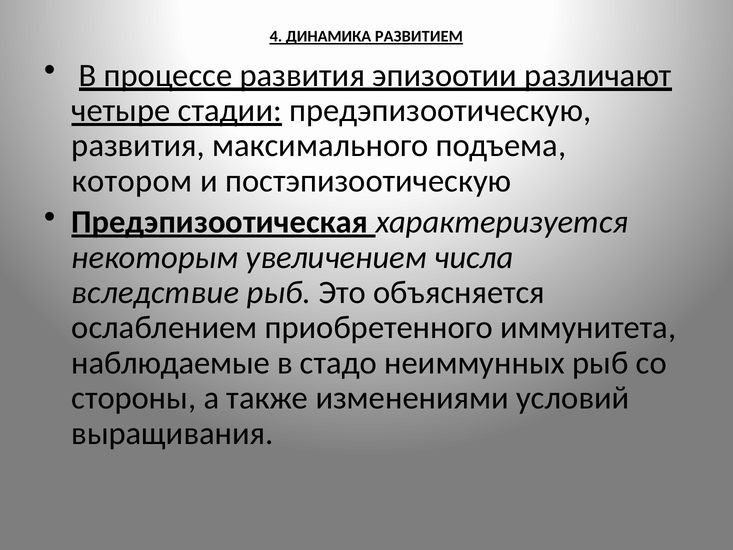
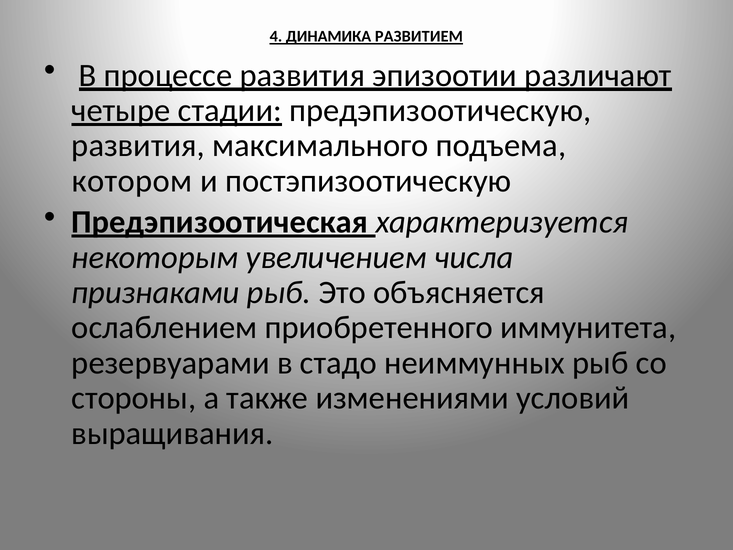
вследствие: вследствие -> признаками
наблюдаемые: наблюдаемые -> резервуарами
